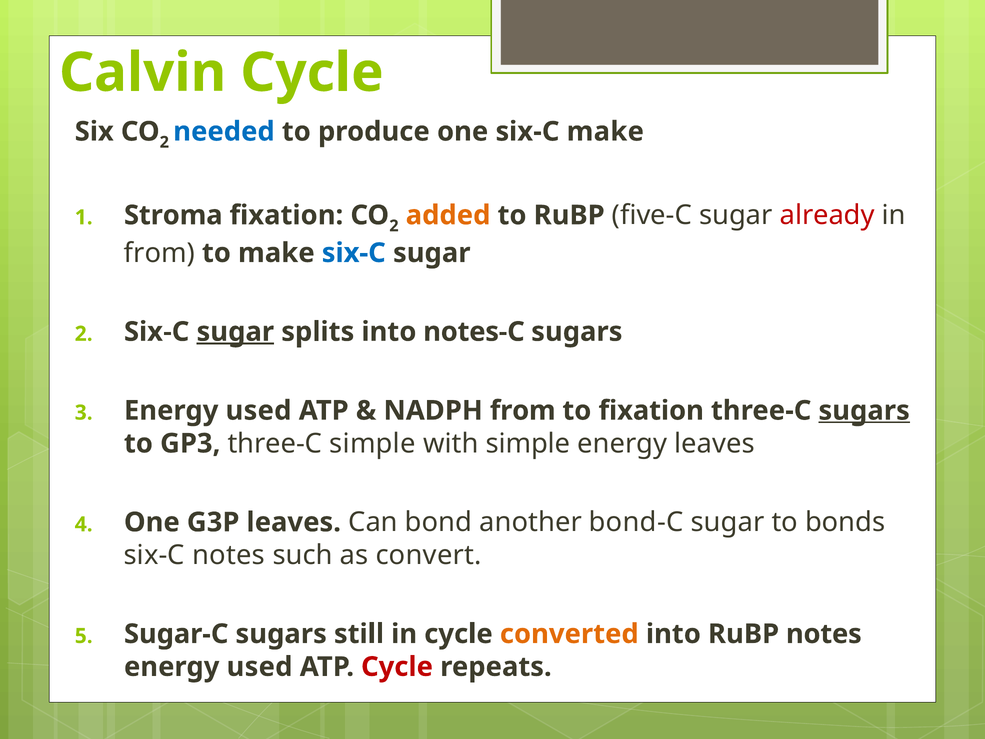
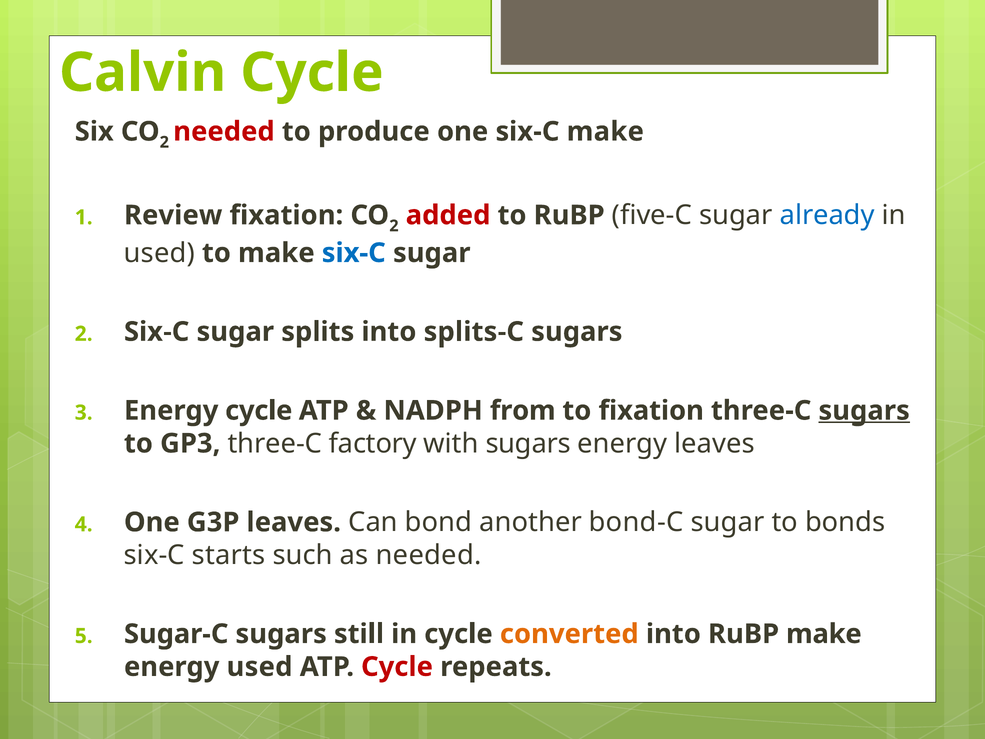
needed at (224, 132) colour: blue -> red
Stroma: Stroma -> Review
added colour: orange -> red
already colour: red -> blue
from at (159, 253): from -> used
sugar at (235, 332) underline: present -> none
notes-C: notes-C -> splits-C
used at (258, 410): used -> cycle
three-C simple: simple -> factory
with simple: simple -> sugars
six-C notes: notes -> starts
as convert: convert -> needed
RuBP notes: notes -> make
